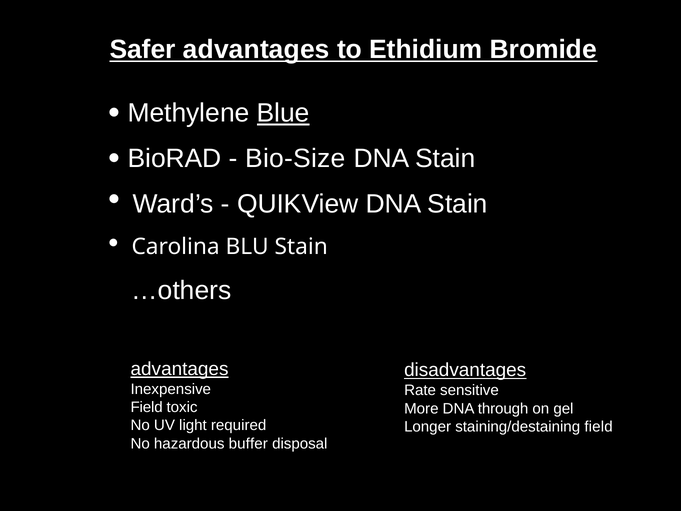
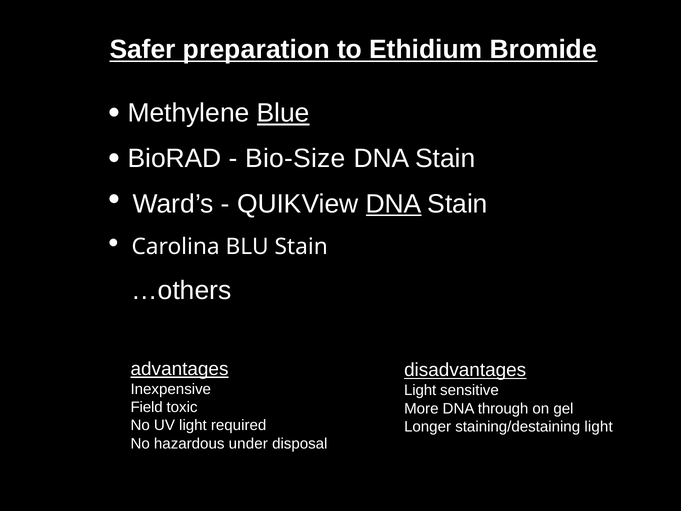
Safer advantages: advantages -> preparation
DNA at (394, 204) underline: none -> present
Rate at (420, 390): Rate -> Light
staining/destaining field: field -> light
buffer: buffer -> under
